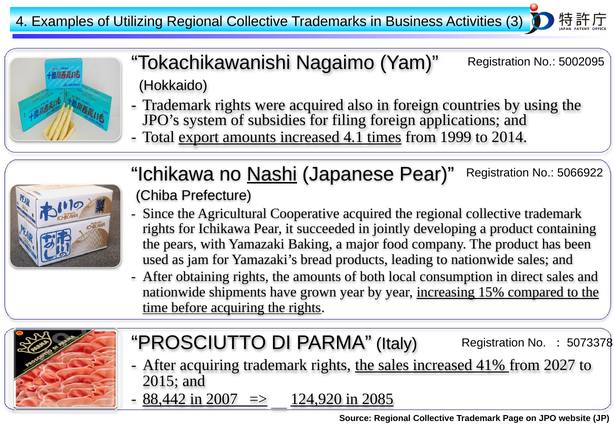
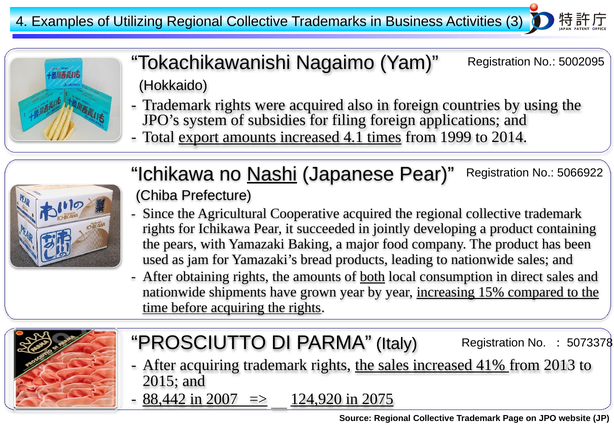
both underline: none -> present
2027: 2027 -> 2013
2085: 2085 -> 2075
